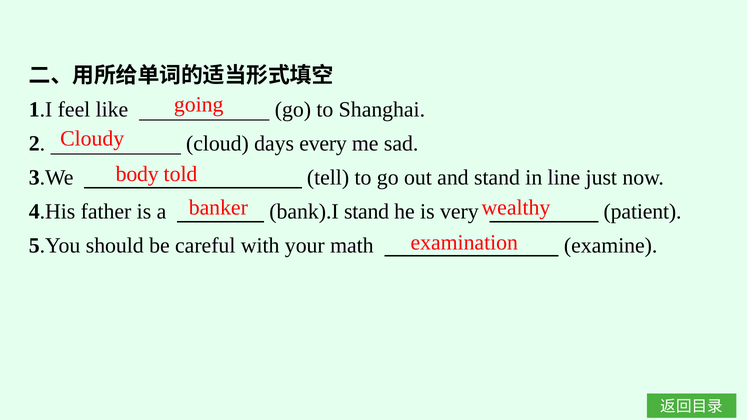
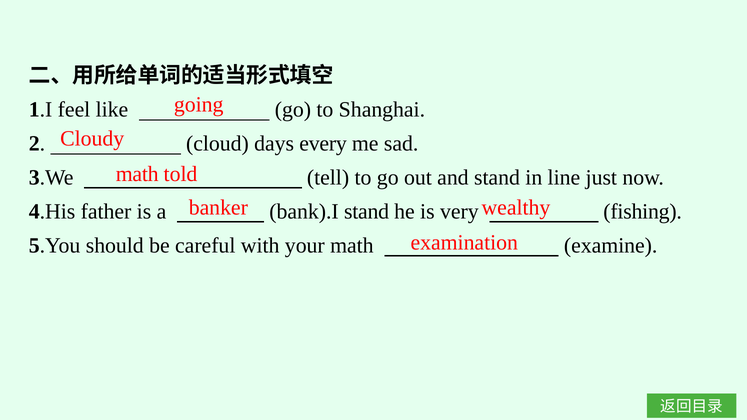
body at (137, 174): body -> math
patient: patient -> fishing
